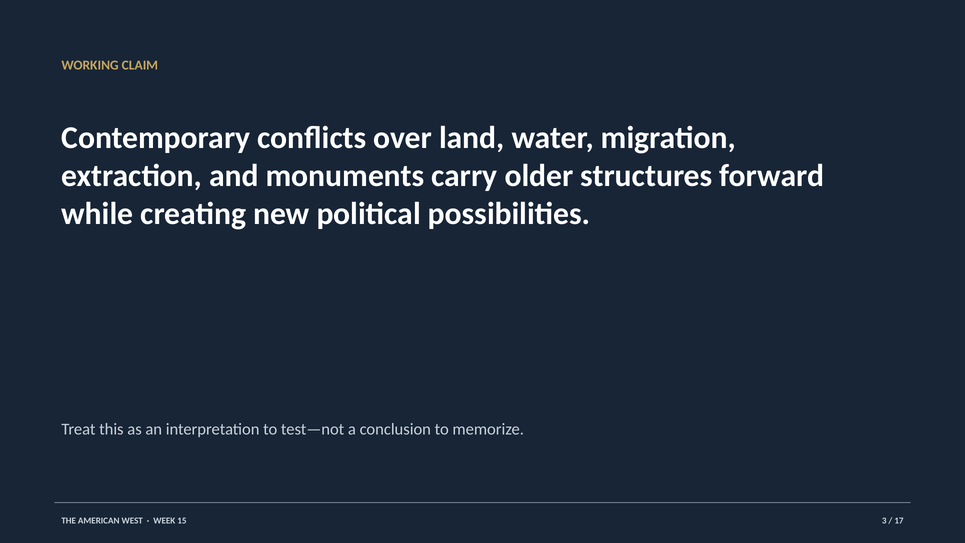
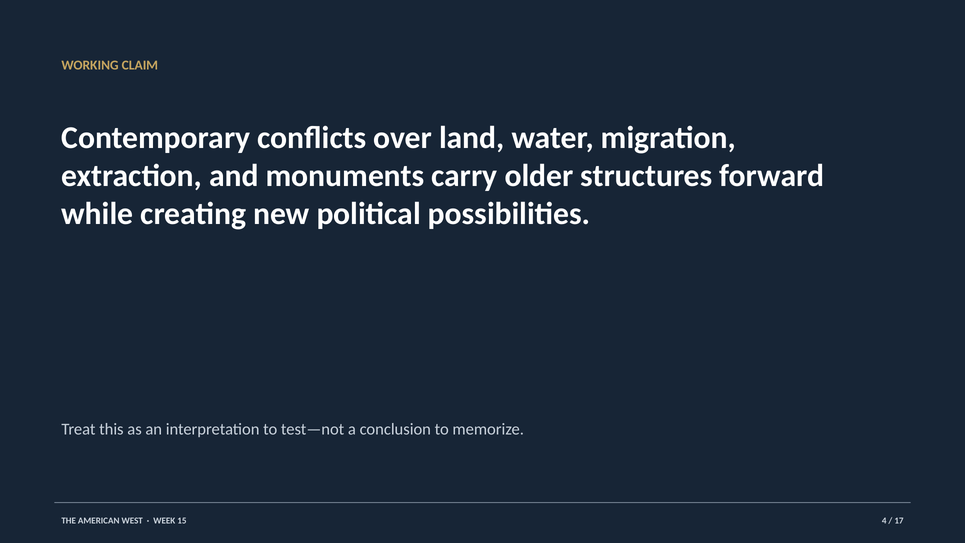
3: 3 -> 4
